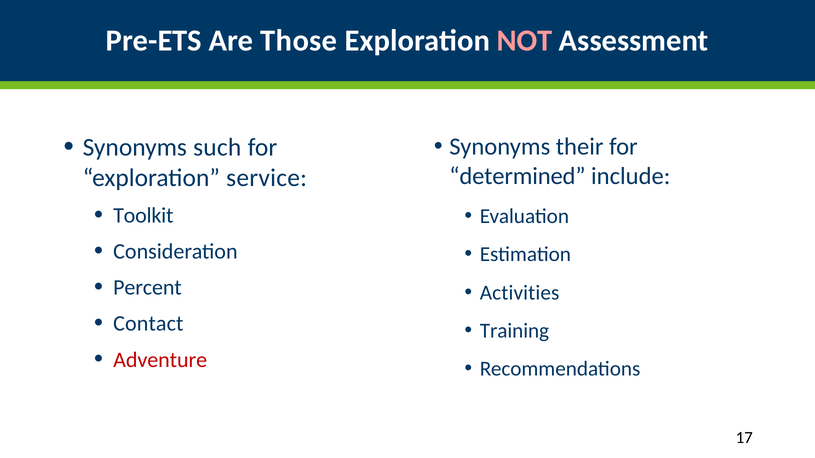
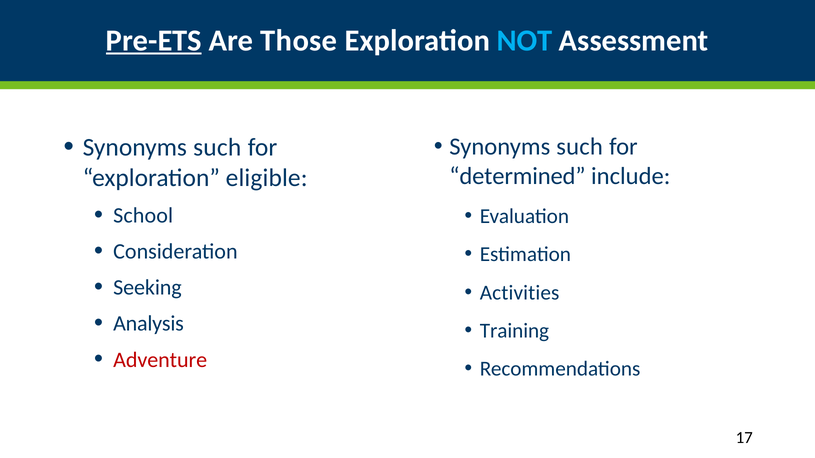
Pre-ETS underline: none -> present
NOT colour: pink -> light blue
their at (580, 147): their -> such
service: service -> eligible
Toolkit: Toolkit -> School
Percent: Percent -> Seeking
Contact: Contact -> Analysis
